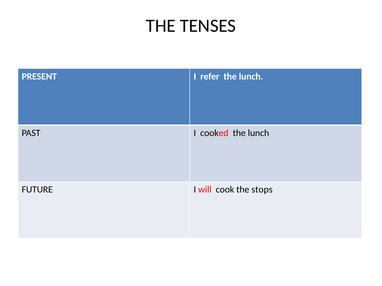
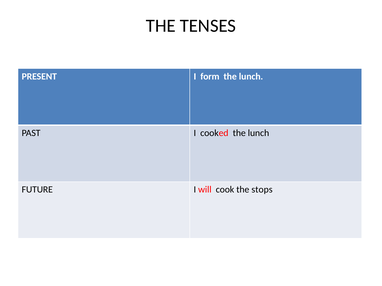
refer: refer -> form
